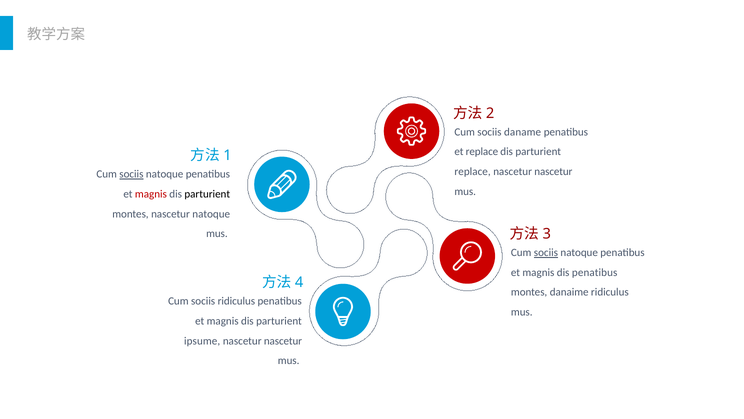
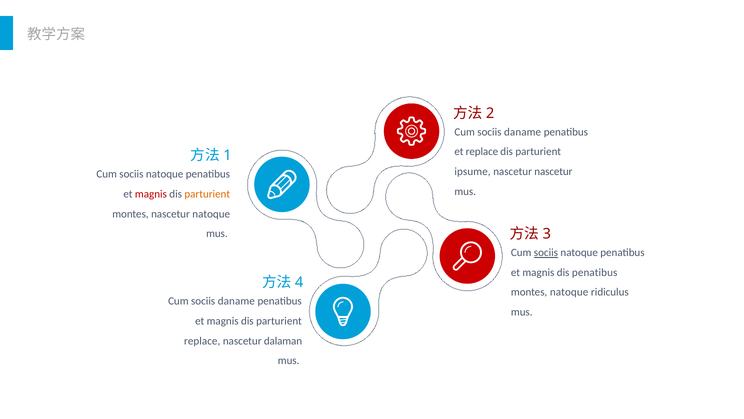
replace at (473, 171): replace -> ipsume
sociis at (131, 174) underline: present -> none
parturient at (207, 194) colour: black -> orange
montes danaime: danaime -> natoque
ridiculus at (236, 301): ridiculus -> daname
ipsume at (202, 341): ipsume -> replace
nascetur at (283, 341): nascetur -> dalaman
